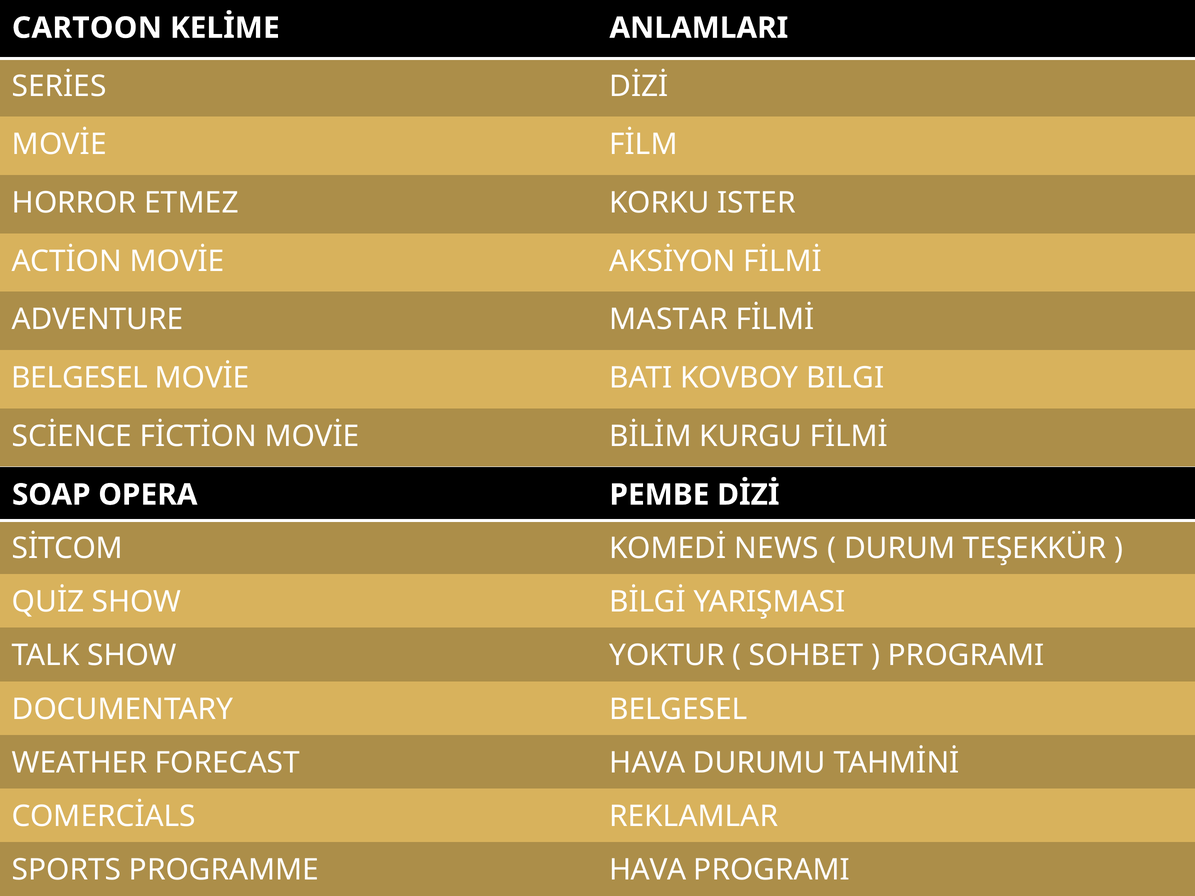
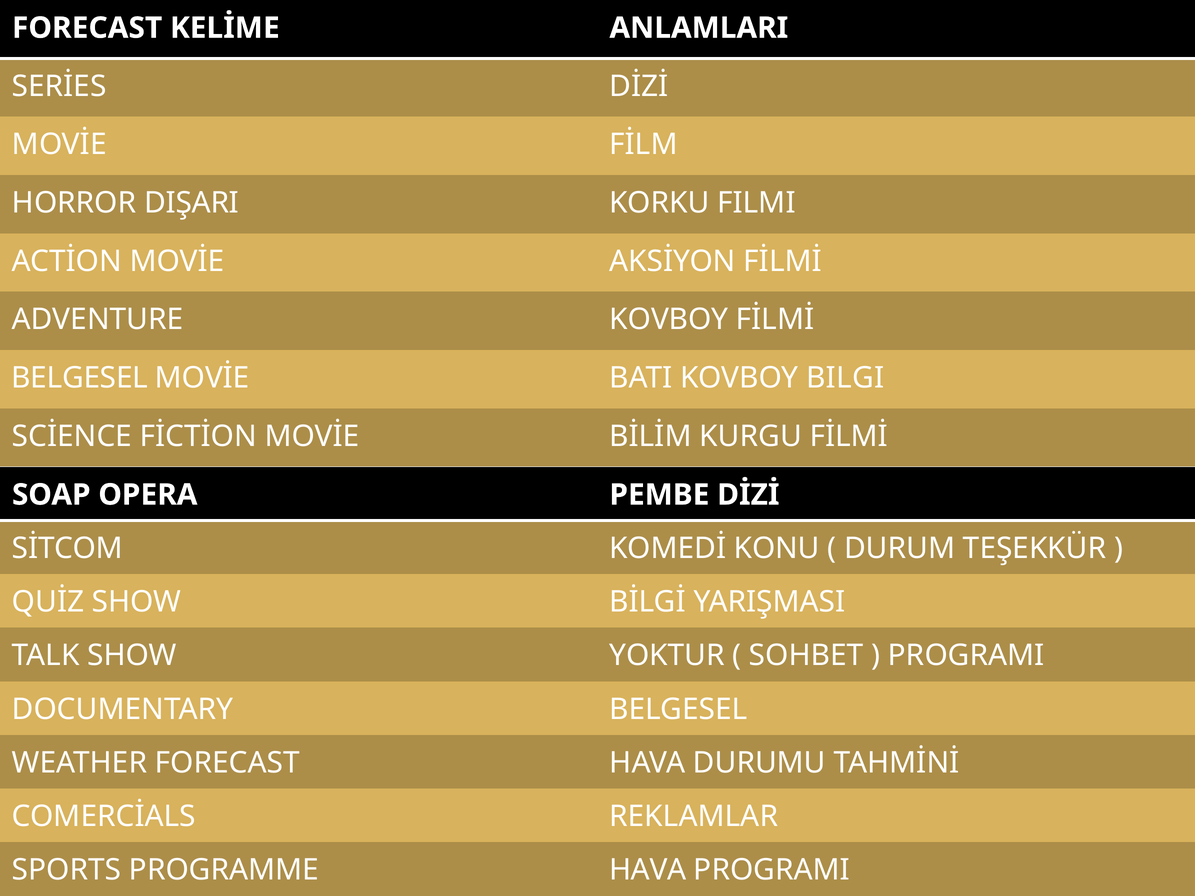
CARTOON at (87, 28): CARTOON -> FORECAST
ETMEZ: ETMEZ -> DIŞARI
ISTER: ISTER -> FILMI
ADVENTURE MASTAR: MASTAR -> KOVBOY
NEWS: NEWS -> KONU
